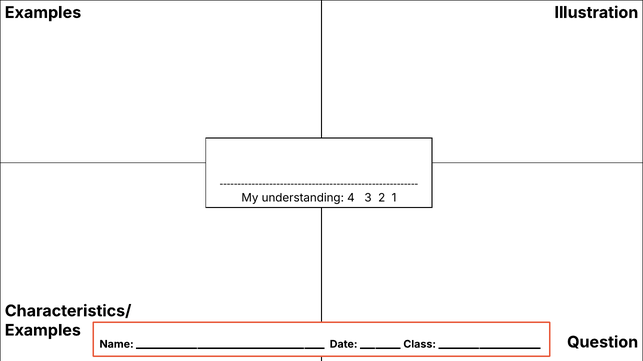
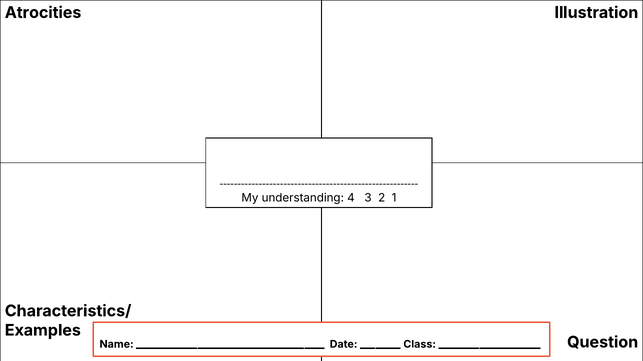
Examples at (43, 13): Examples -> Atrocities
